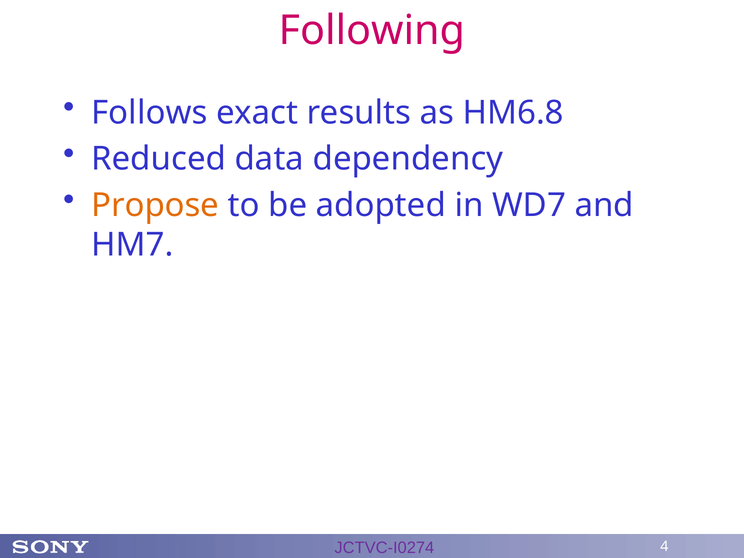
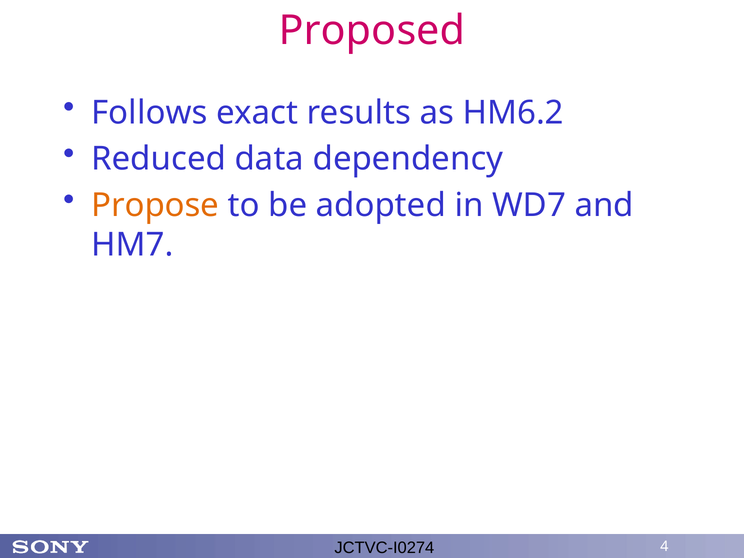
Following: Following -> Proposed
HM6.8: HM6.8 -> HM6.2
JCTVC-I0274 colour: purple -> black
